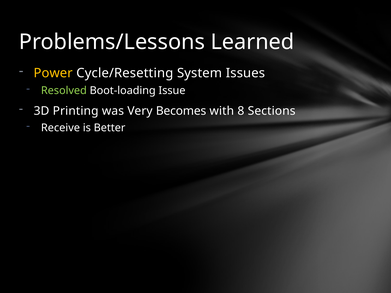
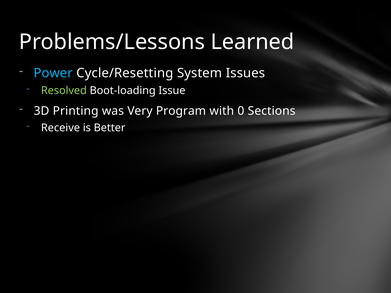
Power colour: yellow -> light blue
Becomes: Becomes -> Program
8: 8 -> 0
